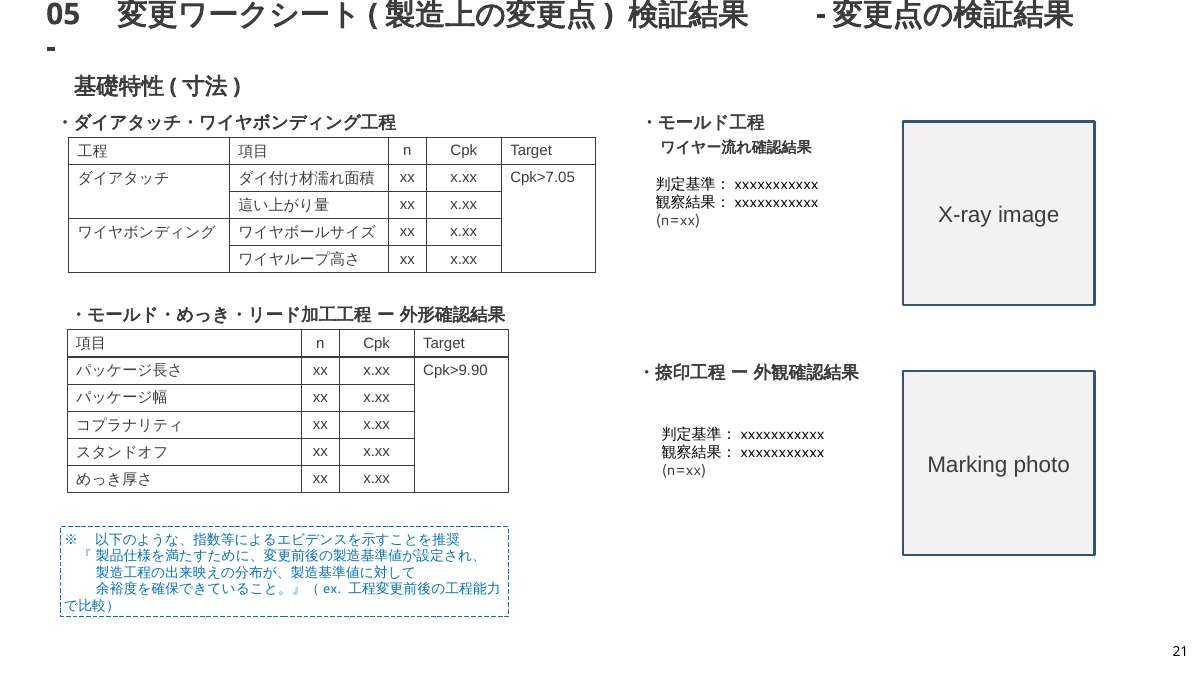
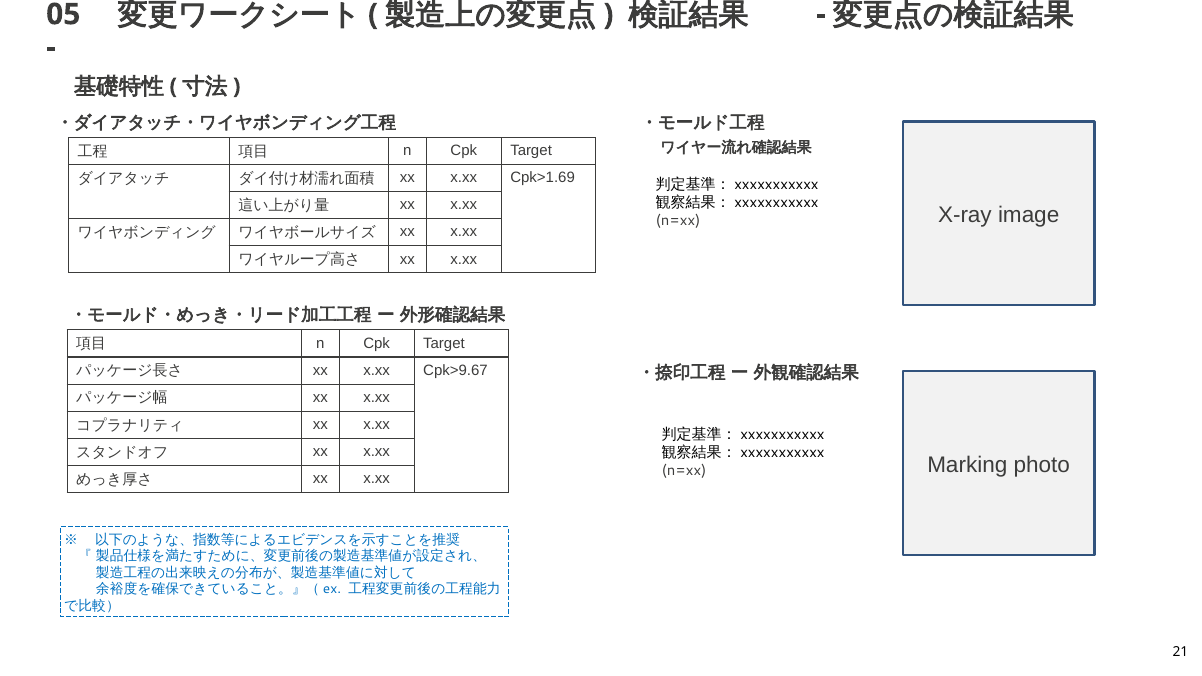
Cpk>7.05: Cpk>7.05 -> Cpk>1.69
Cpk>9.90: Cpk>9.90 -> Cpk>9.67
